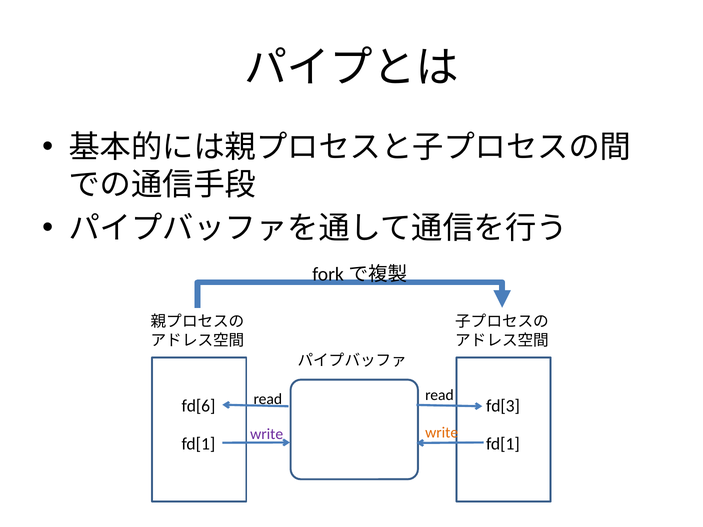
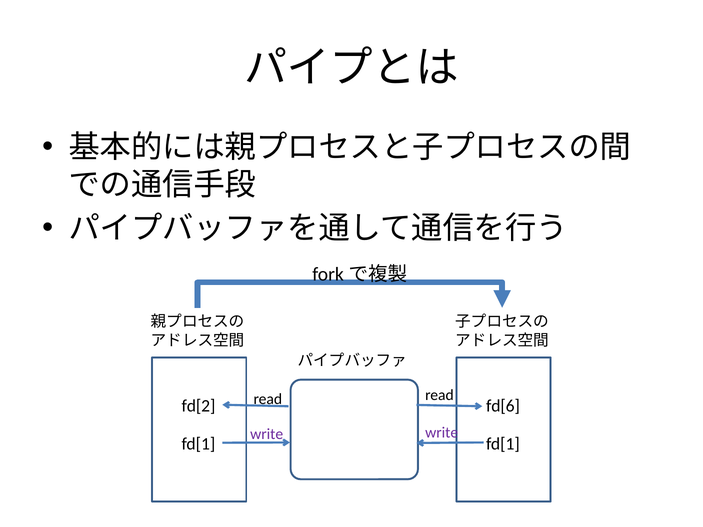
fd[6: fd[6 -> fd[2
fd[3: fd[3 -> fd[6
write at (442, 433) colour: orange -> purple
